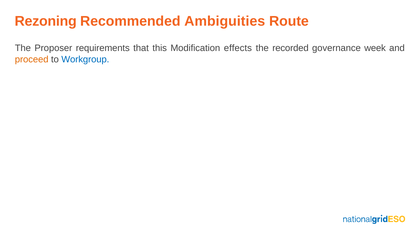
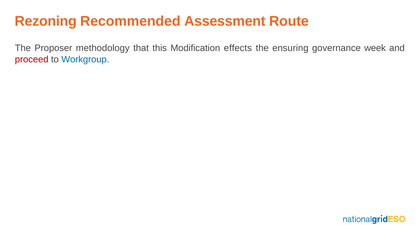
Ambiguities: Ambiguities -> Assessment
requirements: requirements -> methodology
recorded: recorded -> ensuring
proceed colour: orange -> red
